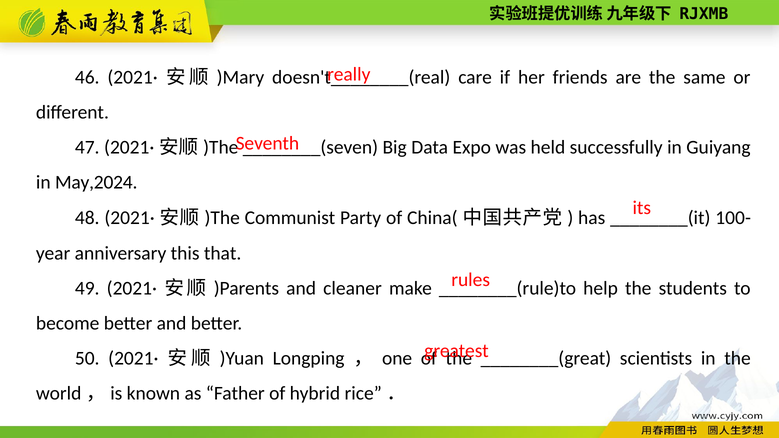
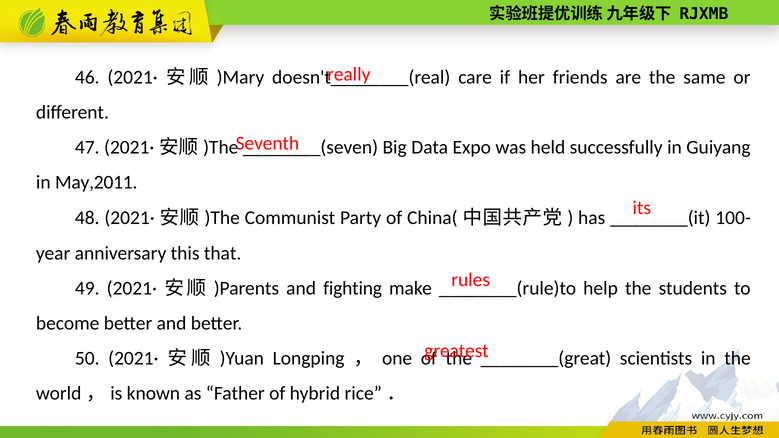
May,2024: May,2024 -> May,2011
cleaner: cleaner -> fighting
